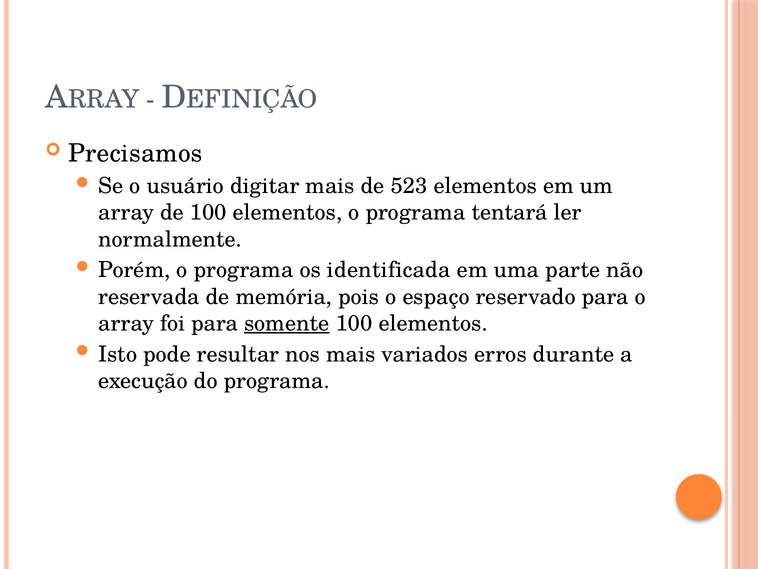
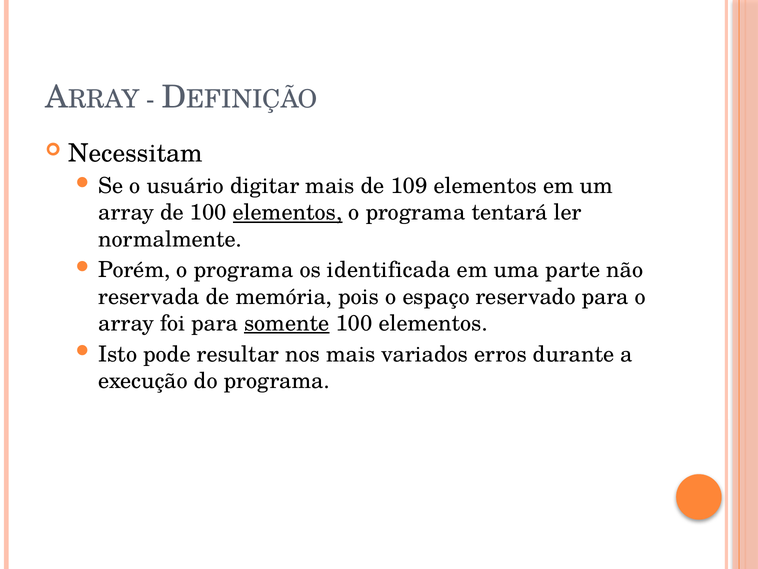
Precisamos: Precisamos -> Necessitam
523: 523 -> 109
elementos at (288, 212) underline: none -> present
